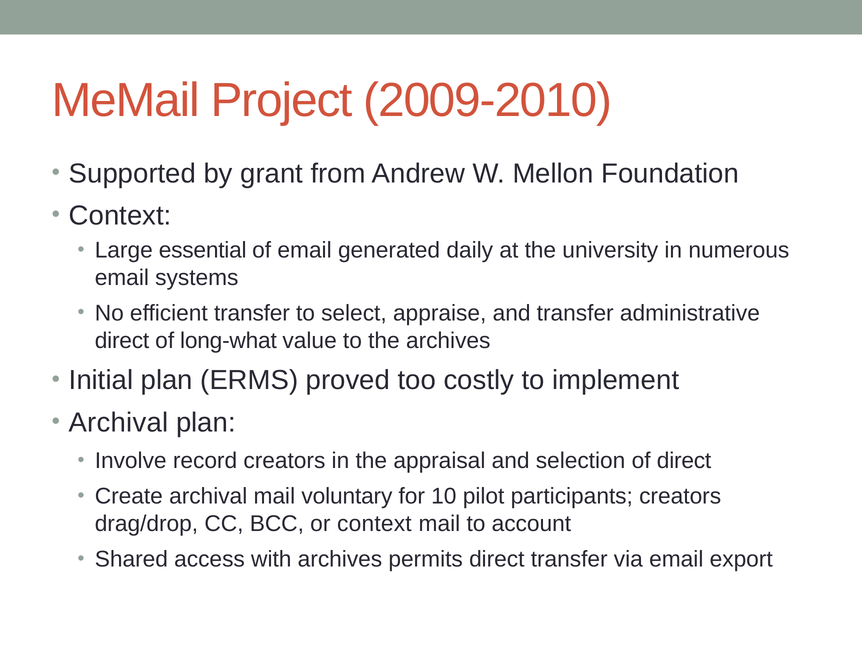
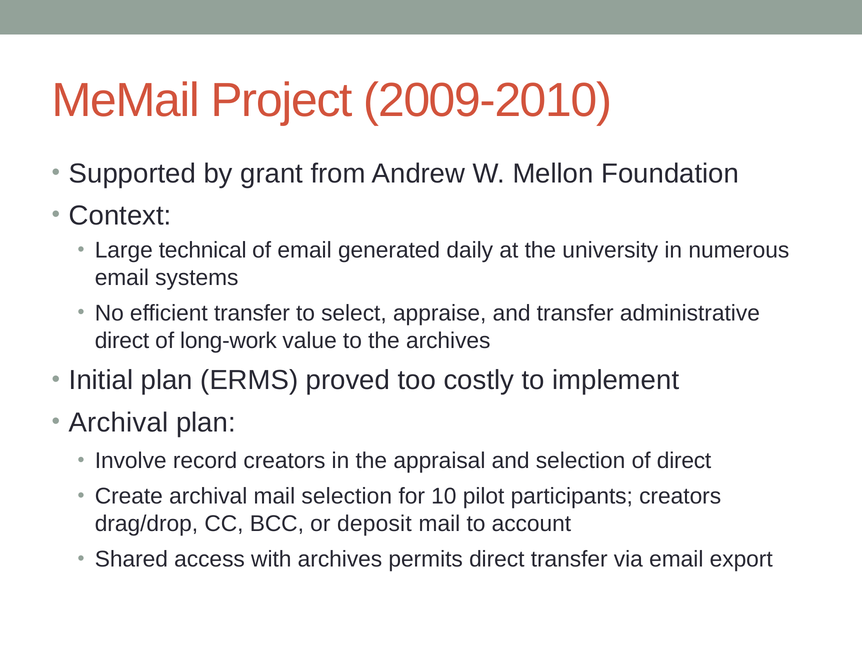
essential: essential -> technical
long-what: long-what -> long-work
mail voluntary: voluntary -> selection
or context: context -> deposit
